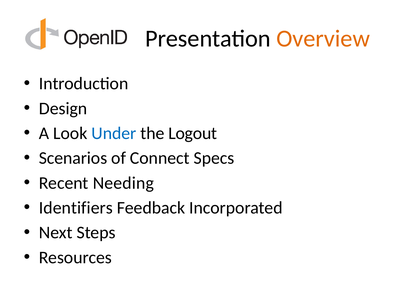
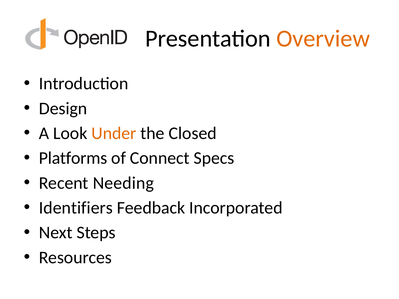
Under colour: blue -> orange
Logout: Logout -> Closed
Scenarios: Scenarios -> Platforms
